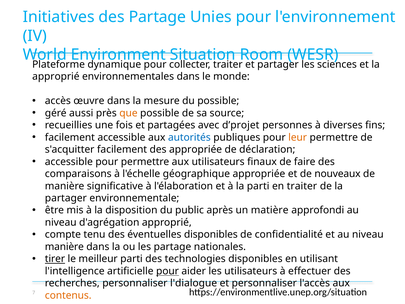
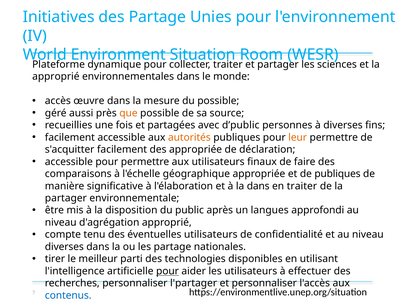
d’projet: d’projet -> d’public
autorités colour: blue -> orange
de nouveaux: nouveaux -> publiques
la parti: parti -> dans
matière: matière -> langues
éventuelles disponibles: disponibles -> utilisateurs
manière at (64, 247): manière -> diverses
tirer underline: present -> none
l'dialogue: l'dialogue -> l'partager
contenus colour: orange -> blue
